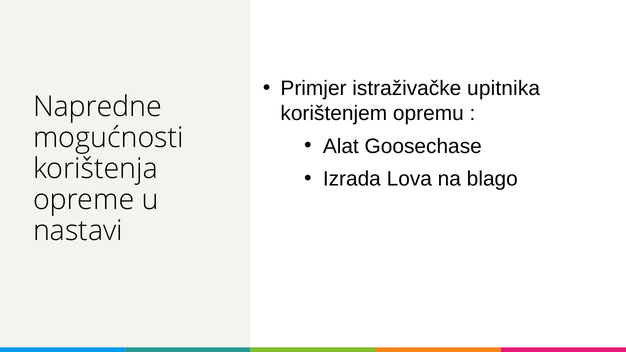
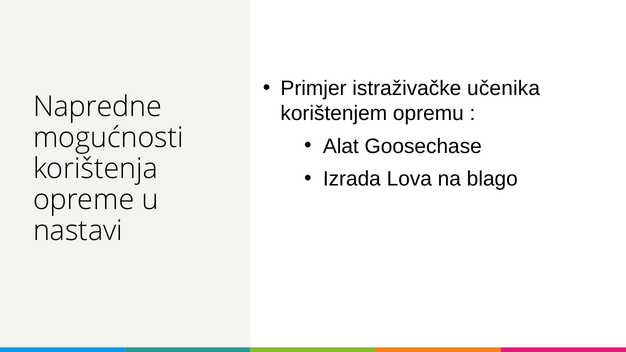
upitnika: upitnika -> učenika
